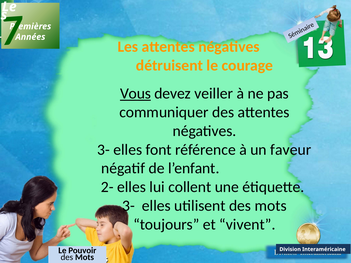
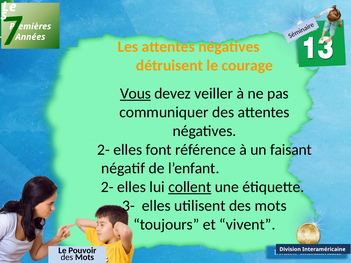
3- at (104, 150): 3- -> 2-
faveur: faveur -> faisant
collent underline: none -> present
